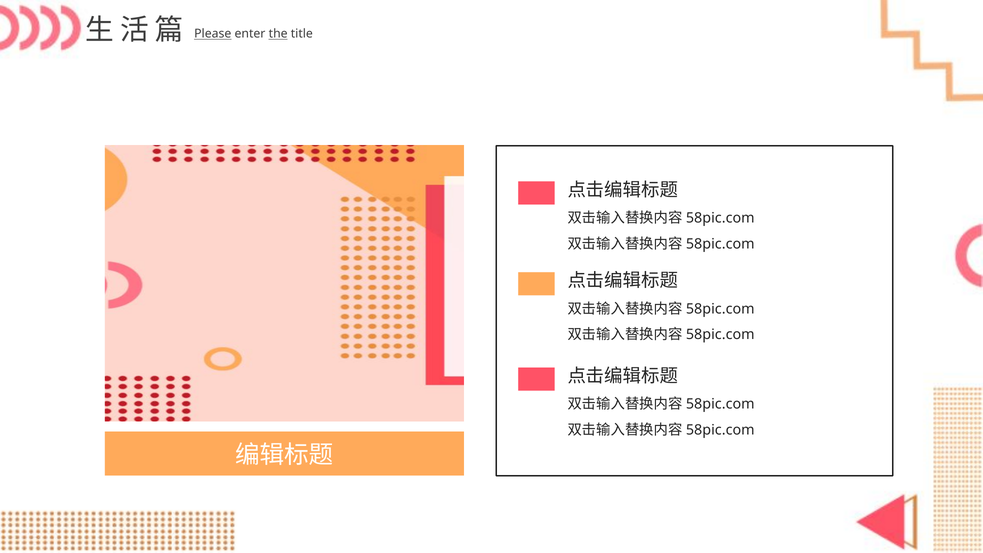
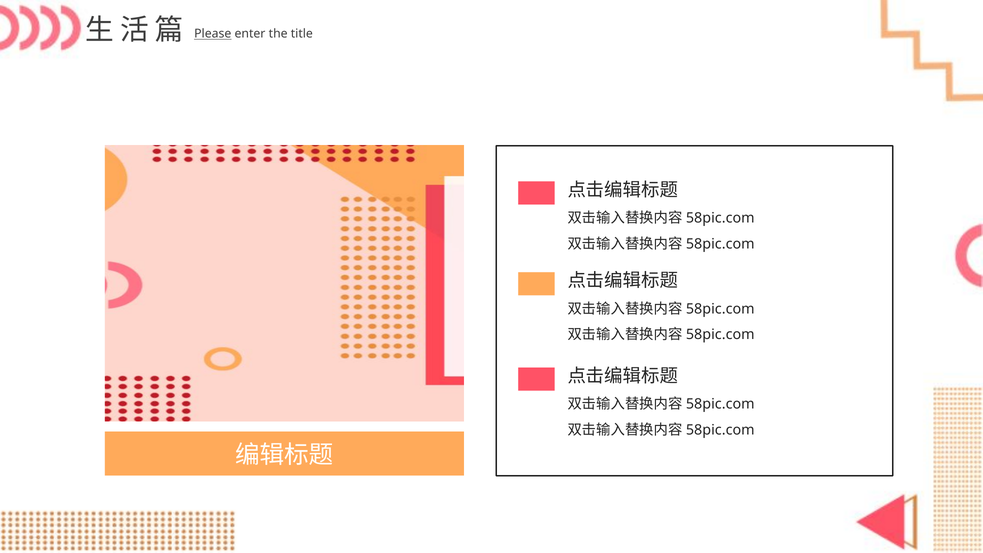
the underline: present -> none
